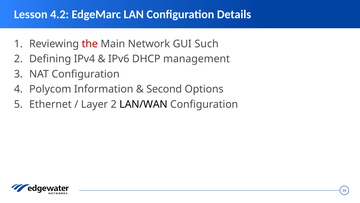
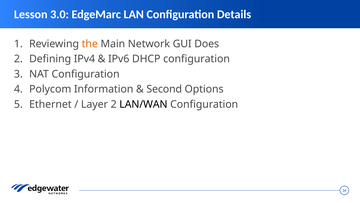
4.2: 4.2 -> 3.0
the colour: red -> orange
Such: Such -> Does
DHCP management: management -> configuration
